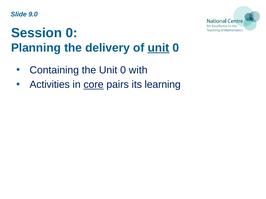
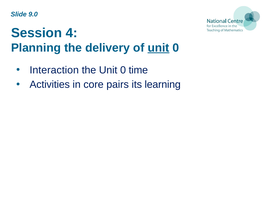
Session 0: 0 -> 4
Containing: Containing -> Interaction
with: with -> time
core underline: present -> none
